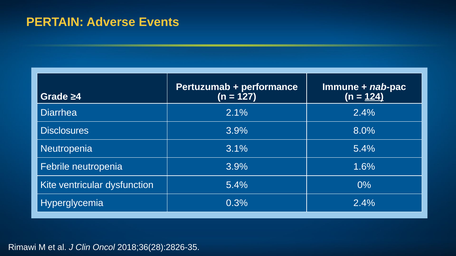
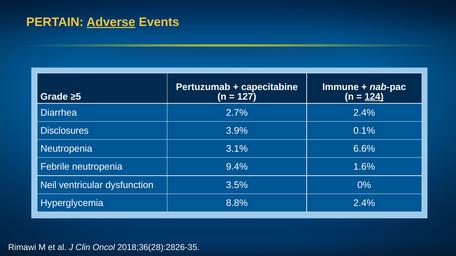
Adverse underline: none -> present
performance: performance -> capecitabine
≥4: ≥4 -> ≥5
2.1%: 2.1% -> 2.7%
8.0%: 8.0% -> 0.1%
5.4% at (364, 149): 5.4% -> 6.6%
neutropenia 3.9%: 3.9% -> 9.4%
Kite: Kite -> Neil
dysfunction 5.4%: 5.4% -> 3.5%
0.3%: 0.3% -> 8.8%
